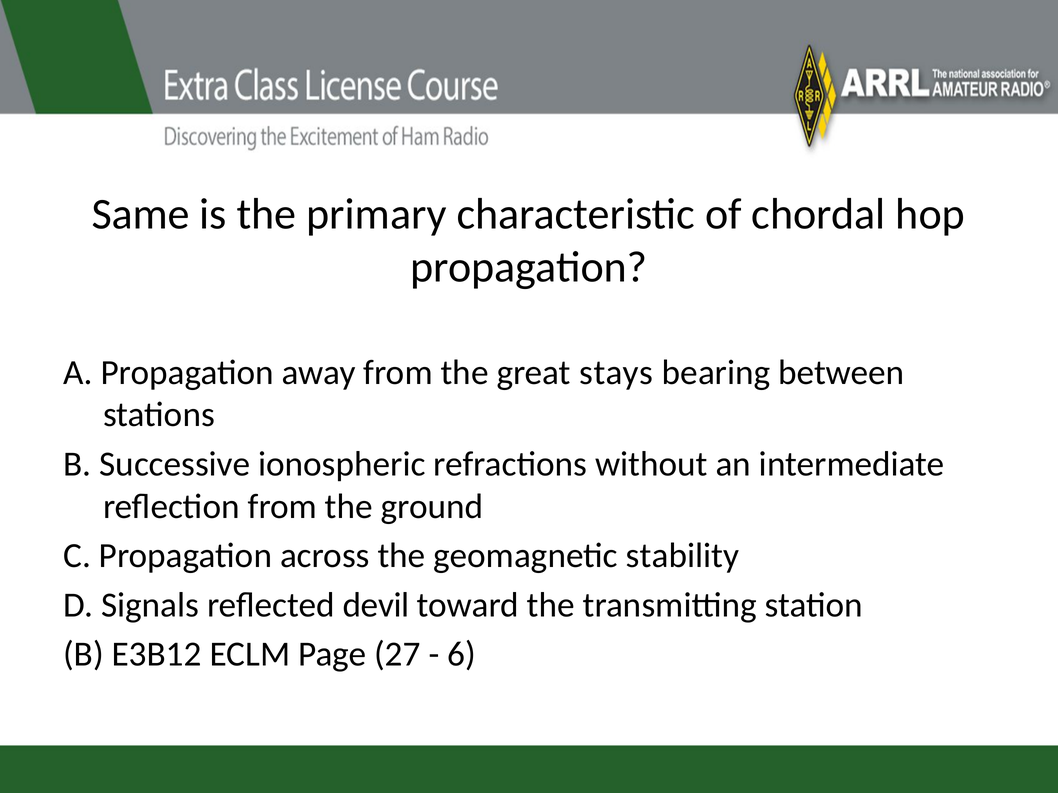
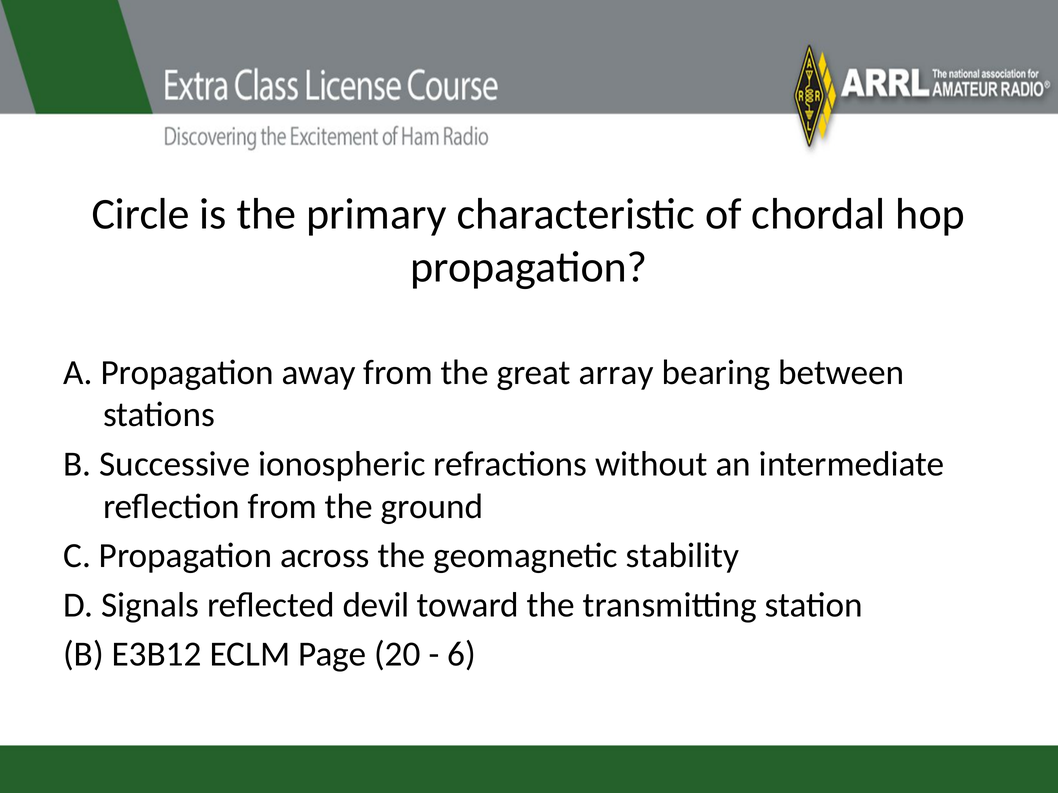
Same: Same -> Circle
stays: stays -> array
27: 27 -> 20
